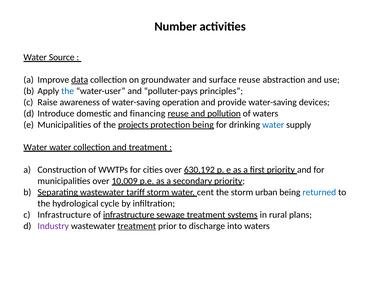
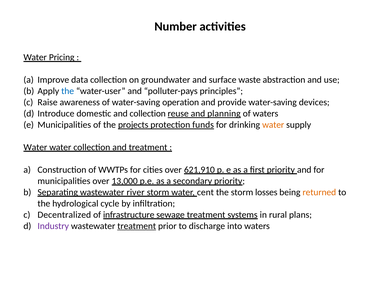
Source: Source -> Pricing
data underline: present -> none
surface reuse: reuse -> waste
and financing: financing -> collection
pollution: pollution -> planning
protection being: being -> funds
water at (273, 125) colour: blue -> orange
630,192: 630,192 -> 621,910
10,009: 10,009 -> 13,000
tariff: tariff -> river
urban: urban -> losses
returned colour: blue -> orange
Infrastructure at (64, 215): Infrastructure -> Decentralized
